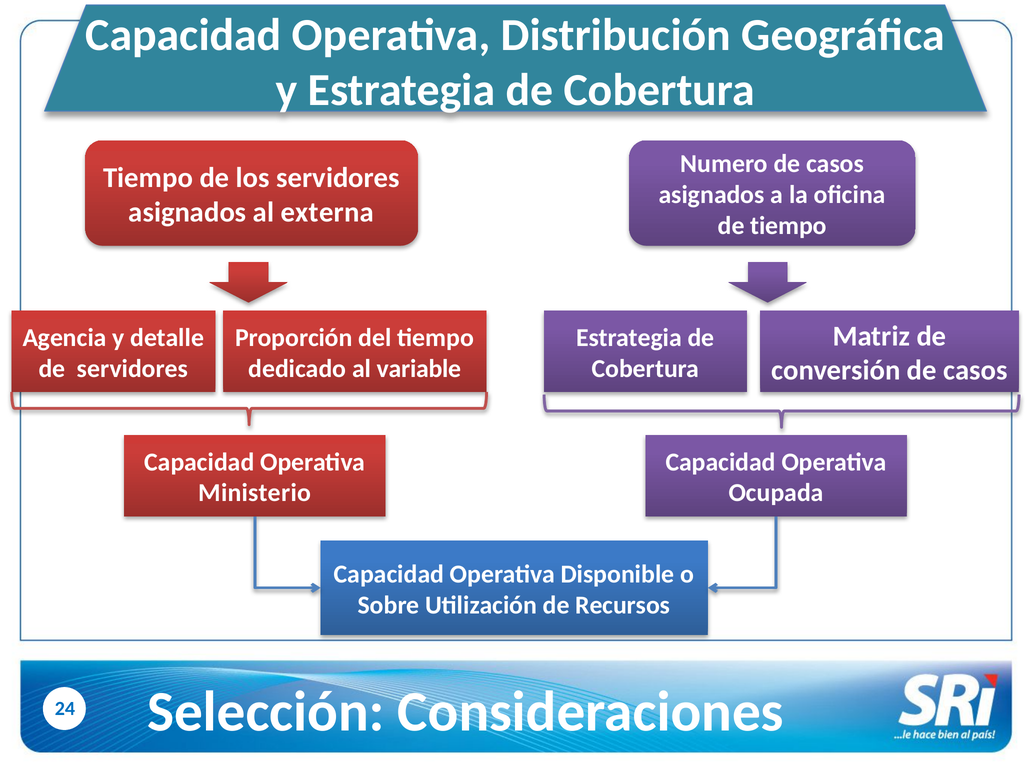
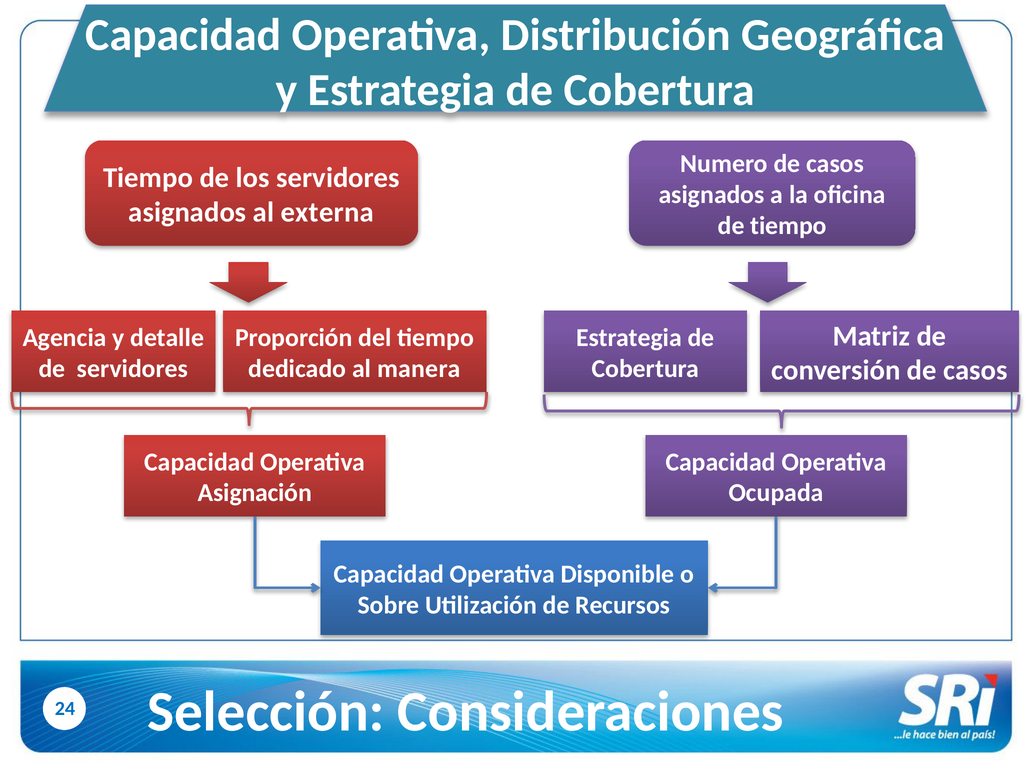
variable: variable -> manera
Ministerio: Ministerio -> Asignación
